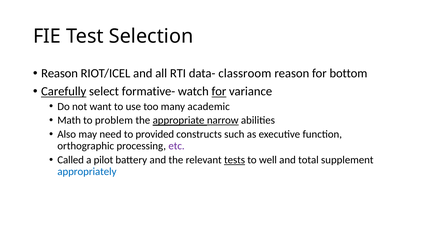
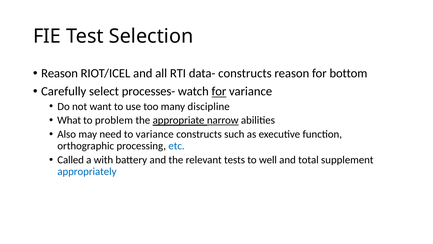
data- classroom: classroom -> constructs
Carefully underline: present -> none
formative-: formative- -> processes-
academic: academic -> discipline
Math: Math -> What
to provided: provided -> variance
etc colour: purple -> blue
pilot: pilot -> with
tests underline: present -> none
